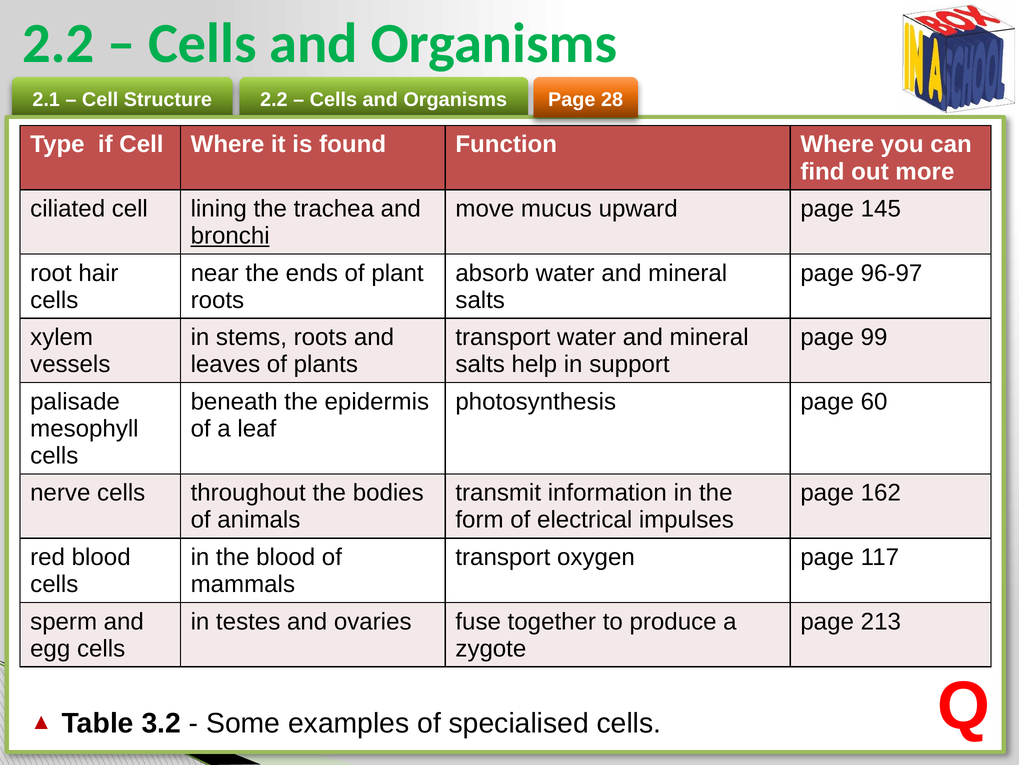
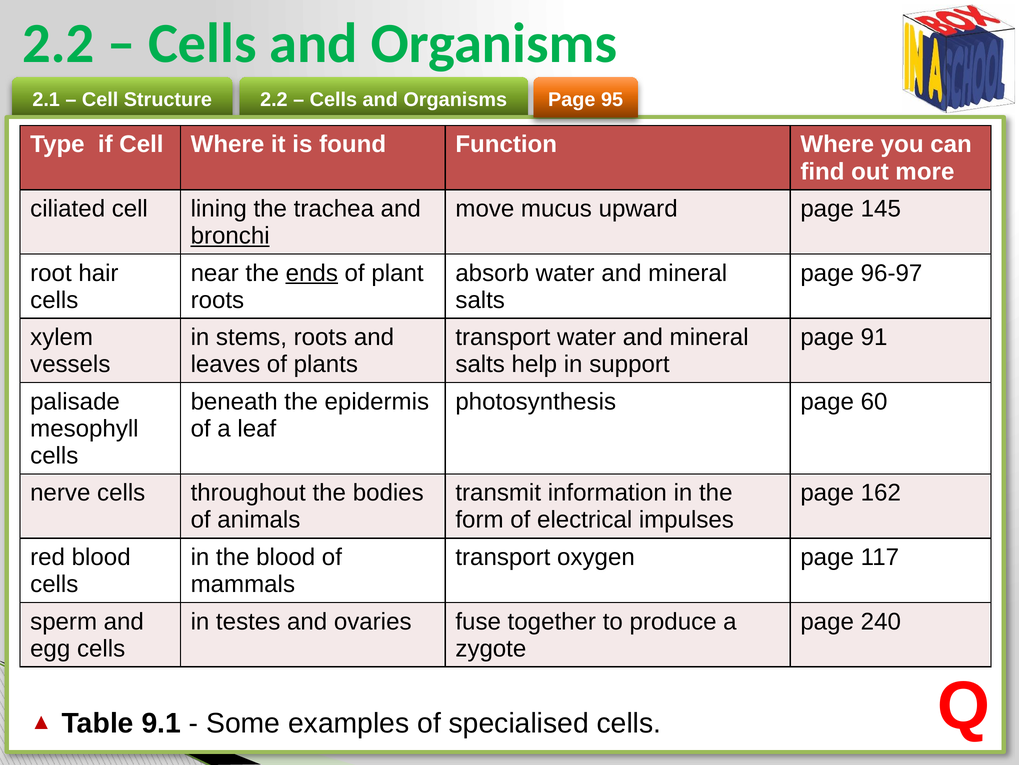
28: 28 -> 95
ends underline: none -> present
99: 99 -> 91
213: 213 -> 240
3.2: 3.2 -> 9.1
